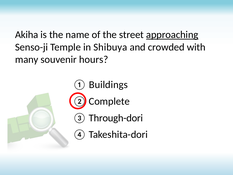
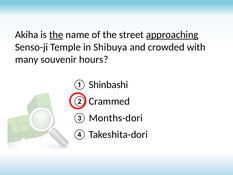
the at (56, 35) underline: none -> present
Buildings: Buildings -> Shinbashi
Complete: Complete -> Crammed
Through-dori: Through-dori -> Months-dori
